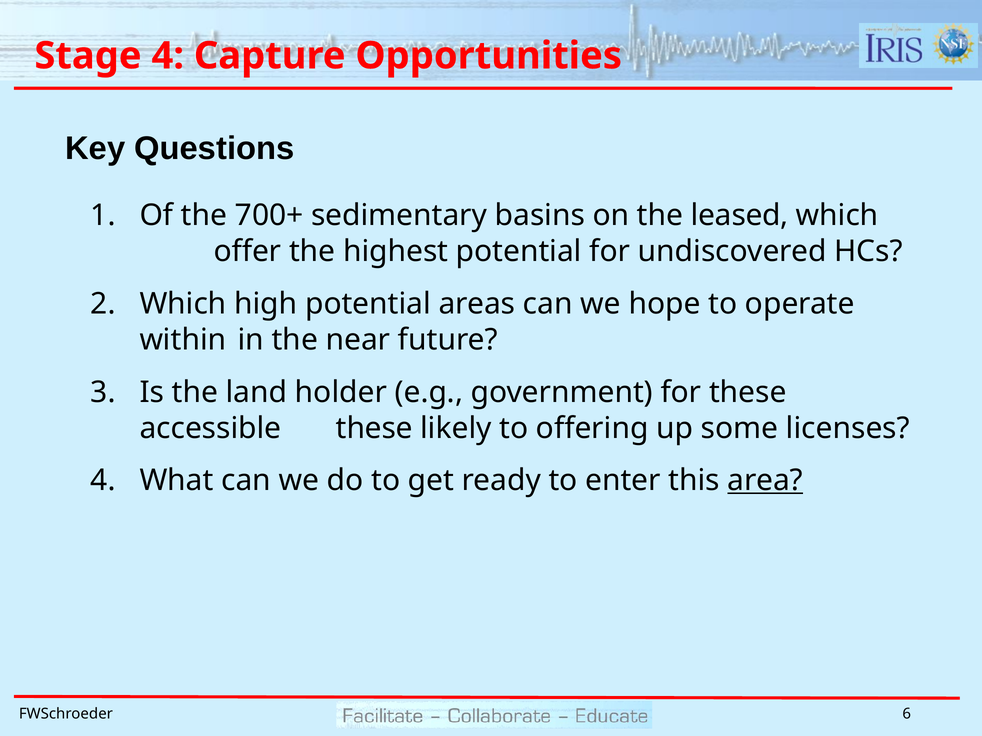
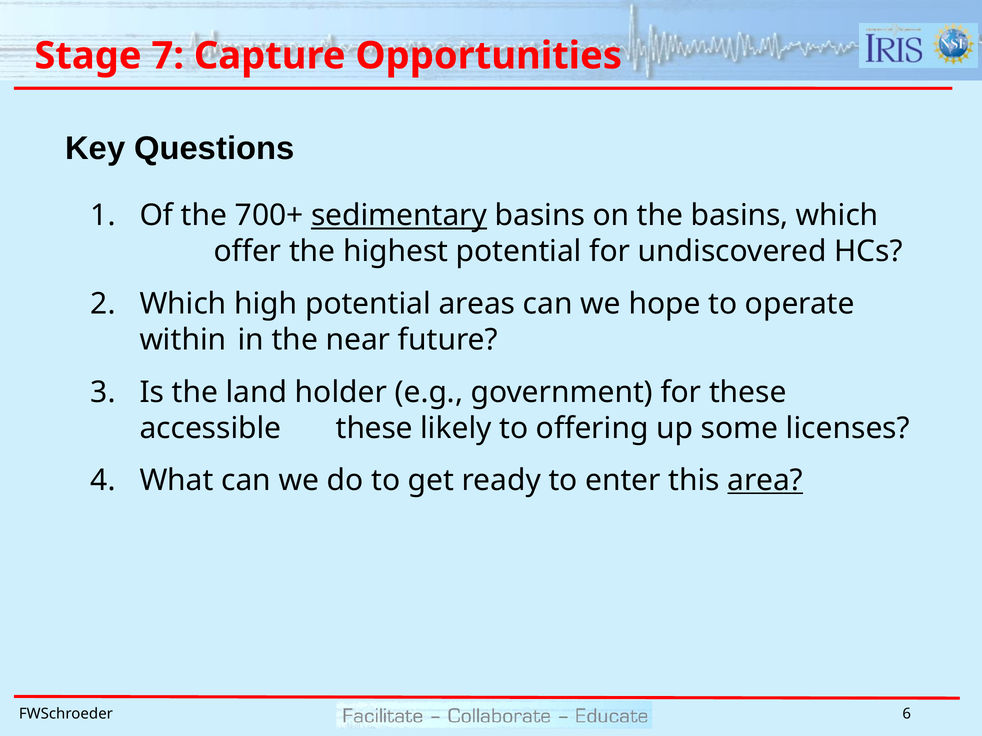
Stage 4: 4 -> 7
sedimentary underline: none -> present
the leased: leased -> basins
